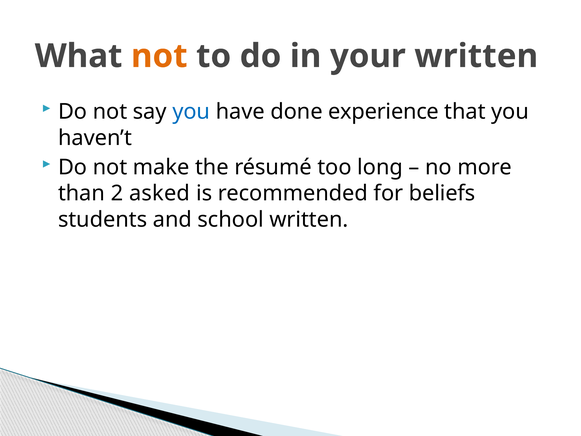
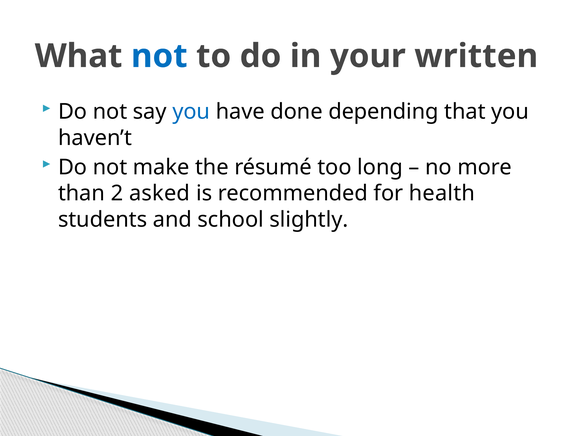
not at (159, 56) colour: orange -> blue
experience: experience -> depending
beliefs: beliefs -> health
school written: written -> slightly
